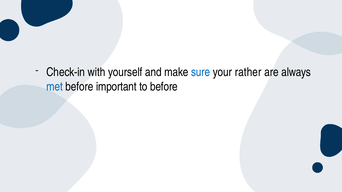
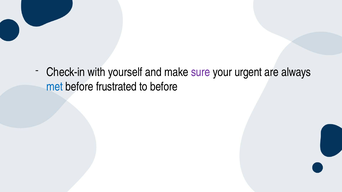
sure colour: blue -> purple
rather: rather -> urgent
important: important -> frustrated
